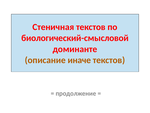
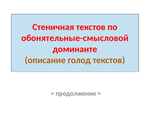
биологический-смысловой: биологический-смысловой -> обонятельные-смысловой
иначе: иначе -> голод
